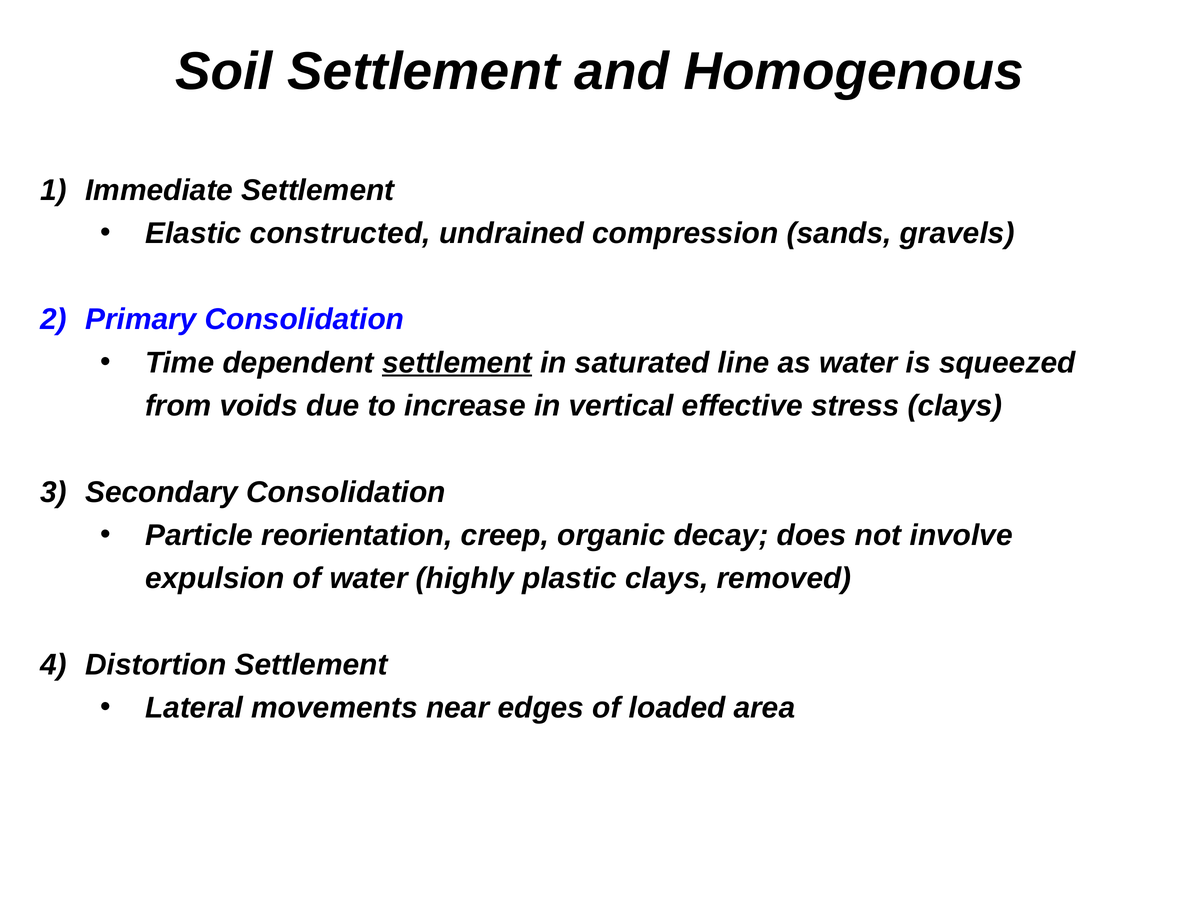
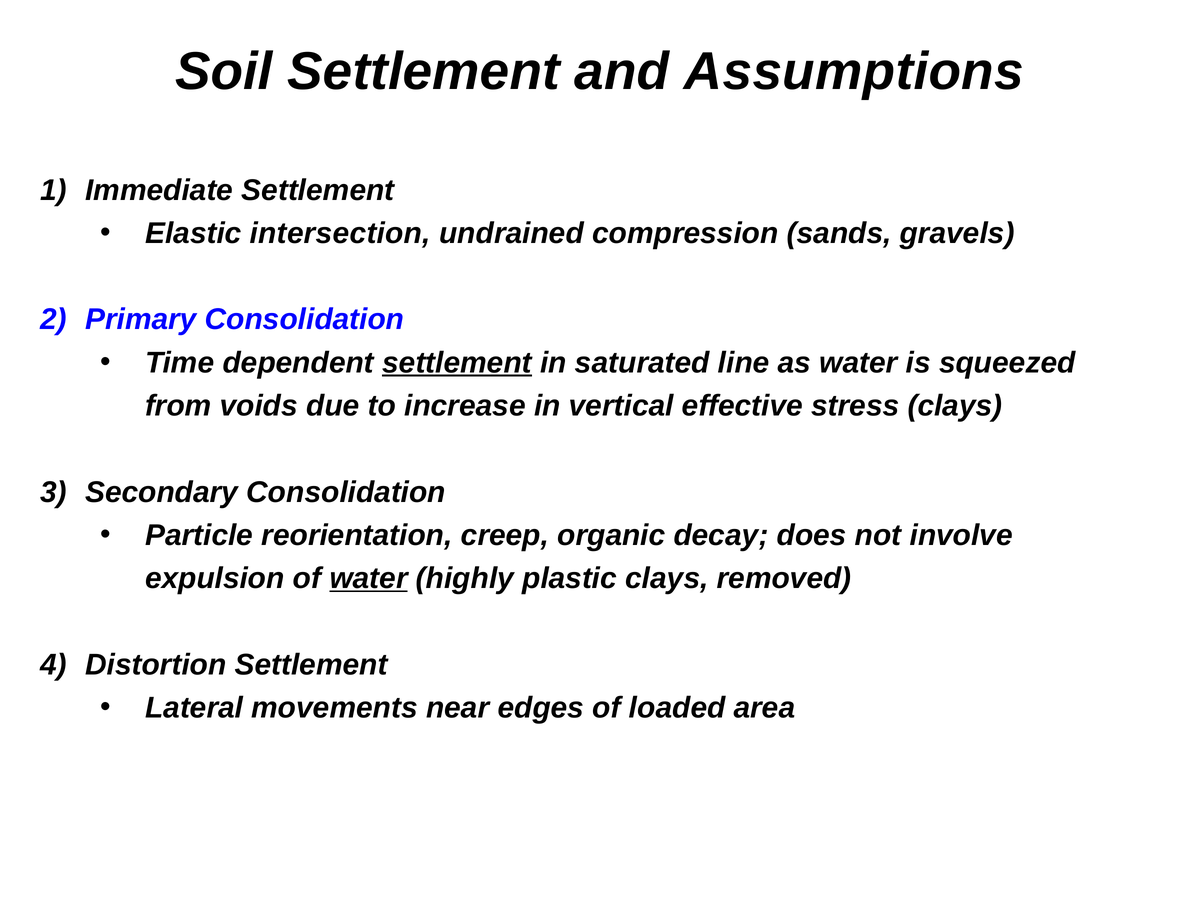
Homogenous: Homogenous -> Assumptions
constructed: constructed -> intersection
water at (369, 578) underline: none -> present
